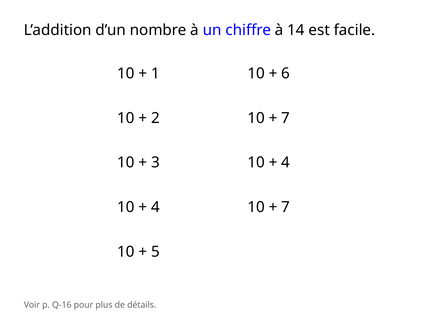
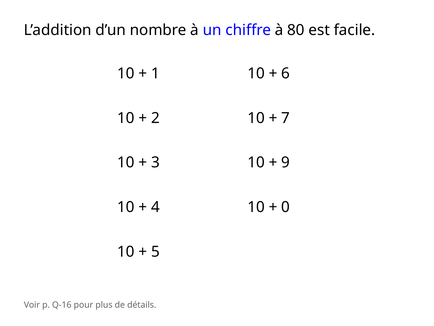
14: 14 -> 80
4 at (286, 162): 4 -> 9
7 at (286, 207): 7 -> 0
